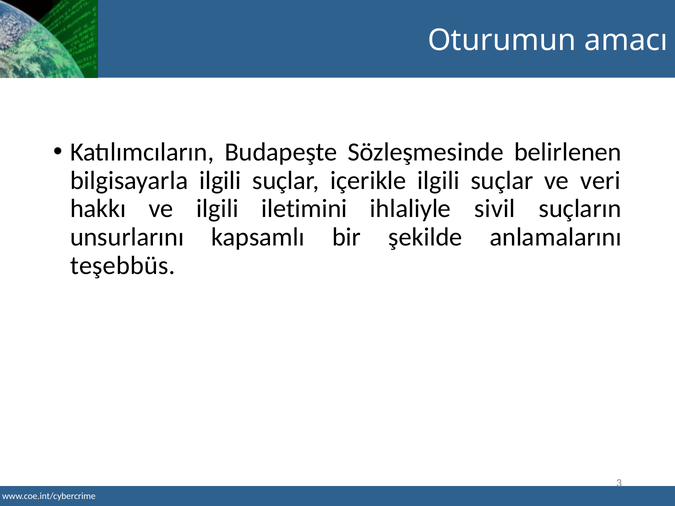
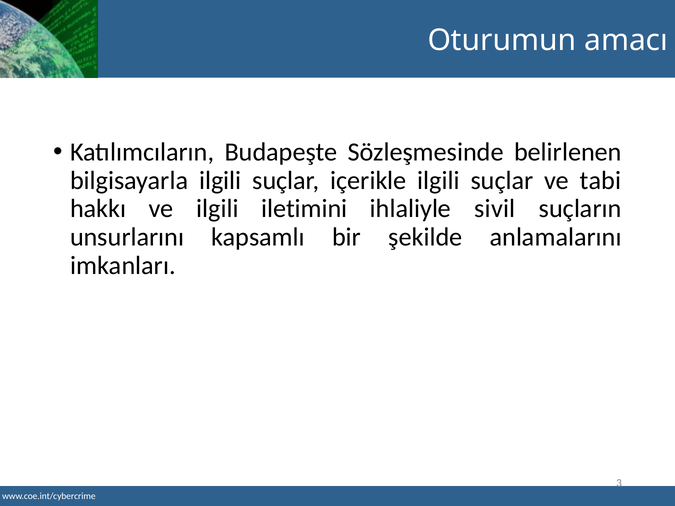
veri: veri -> tabi
teşebbüs: teşebbüs -> imkanları
